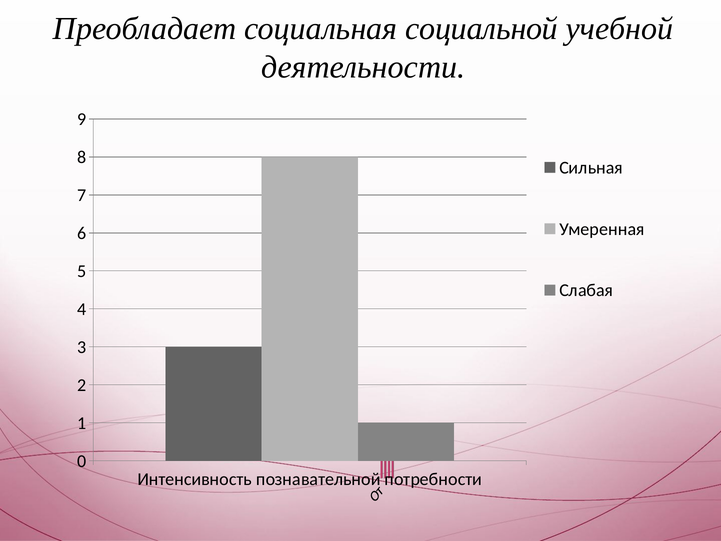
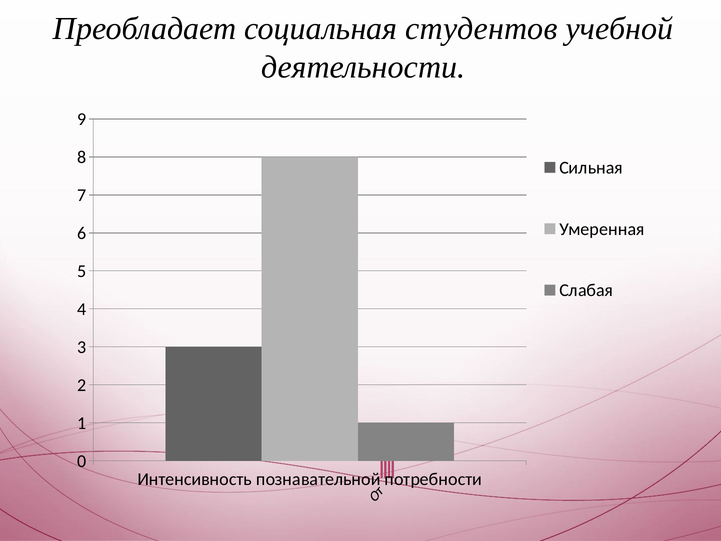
социальной: социальной -> студентов
